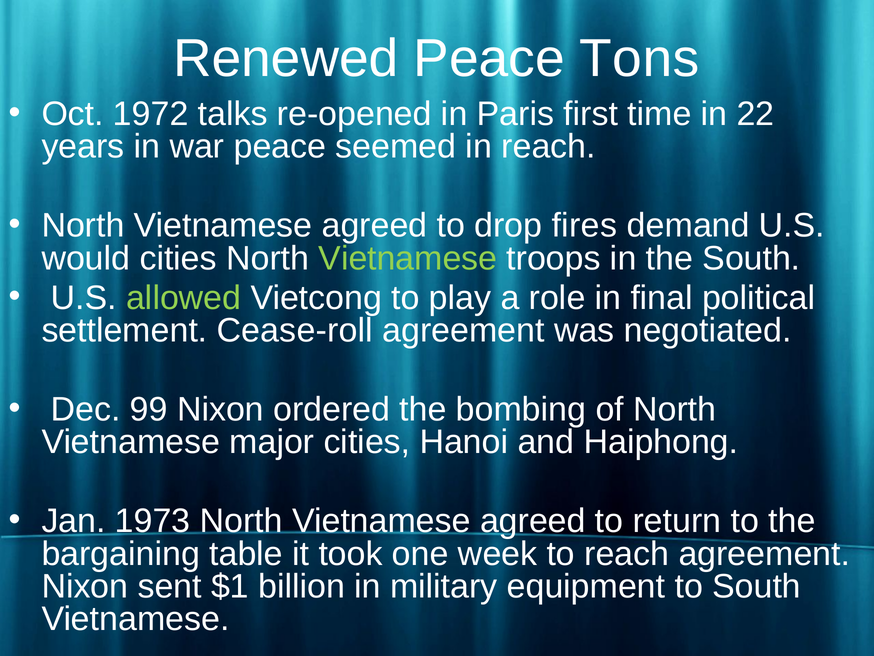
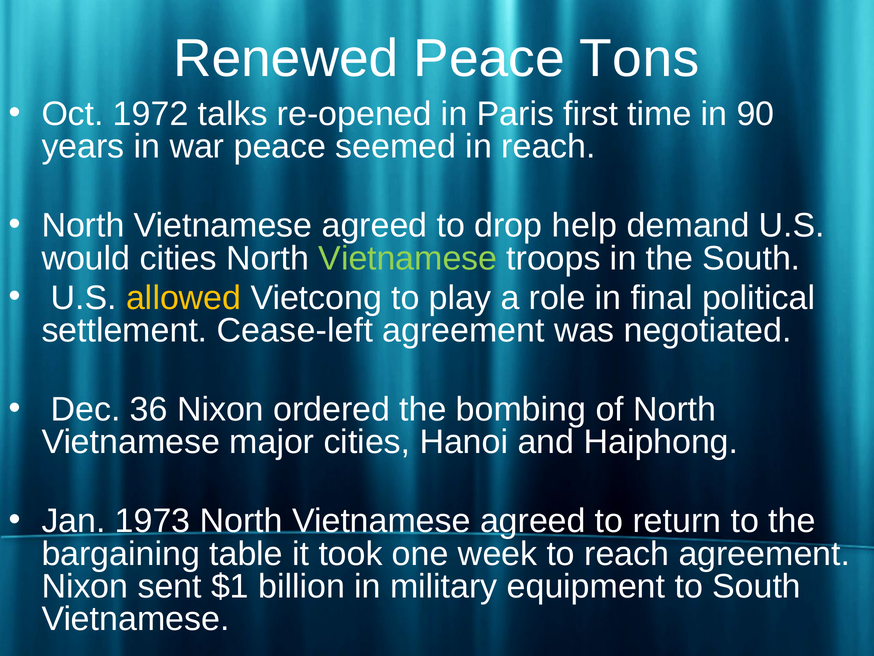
22: 22 -> 90
fires: fires -> help
allowed colour: light green -> yellow
Cease-roll: Cease-roll -> Cease-left
99: 99 -> 36
